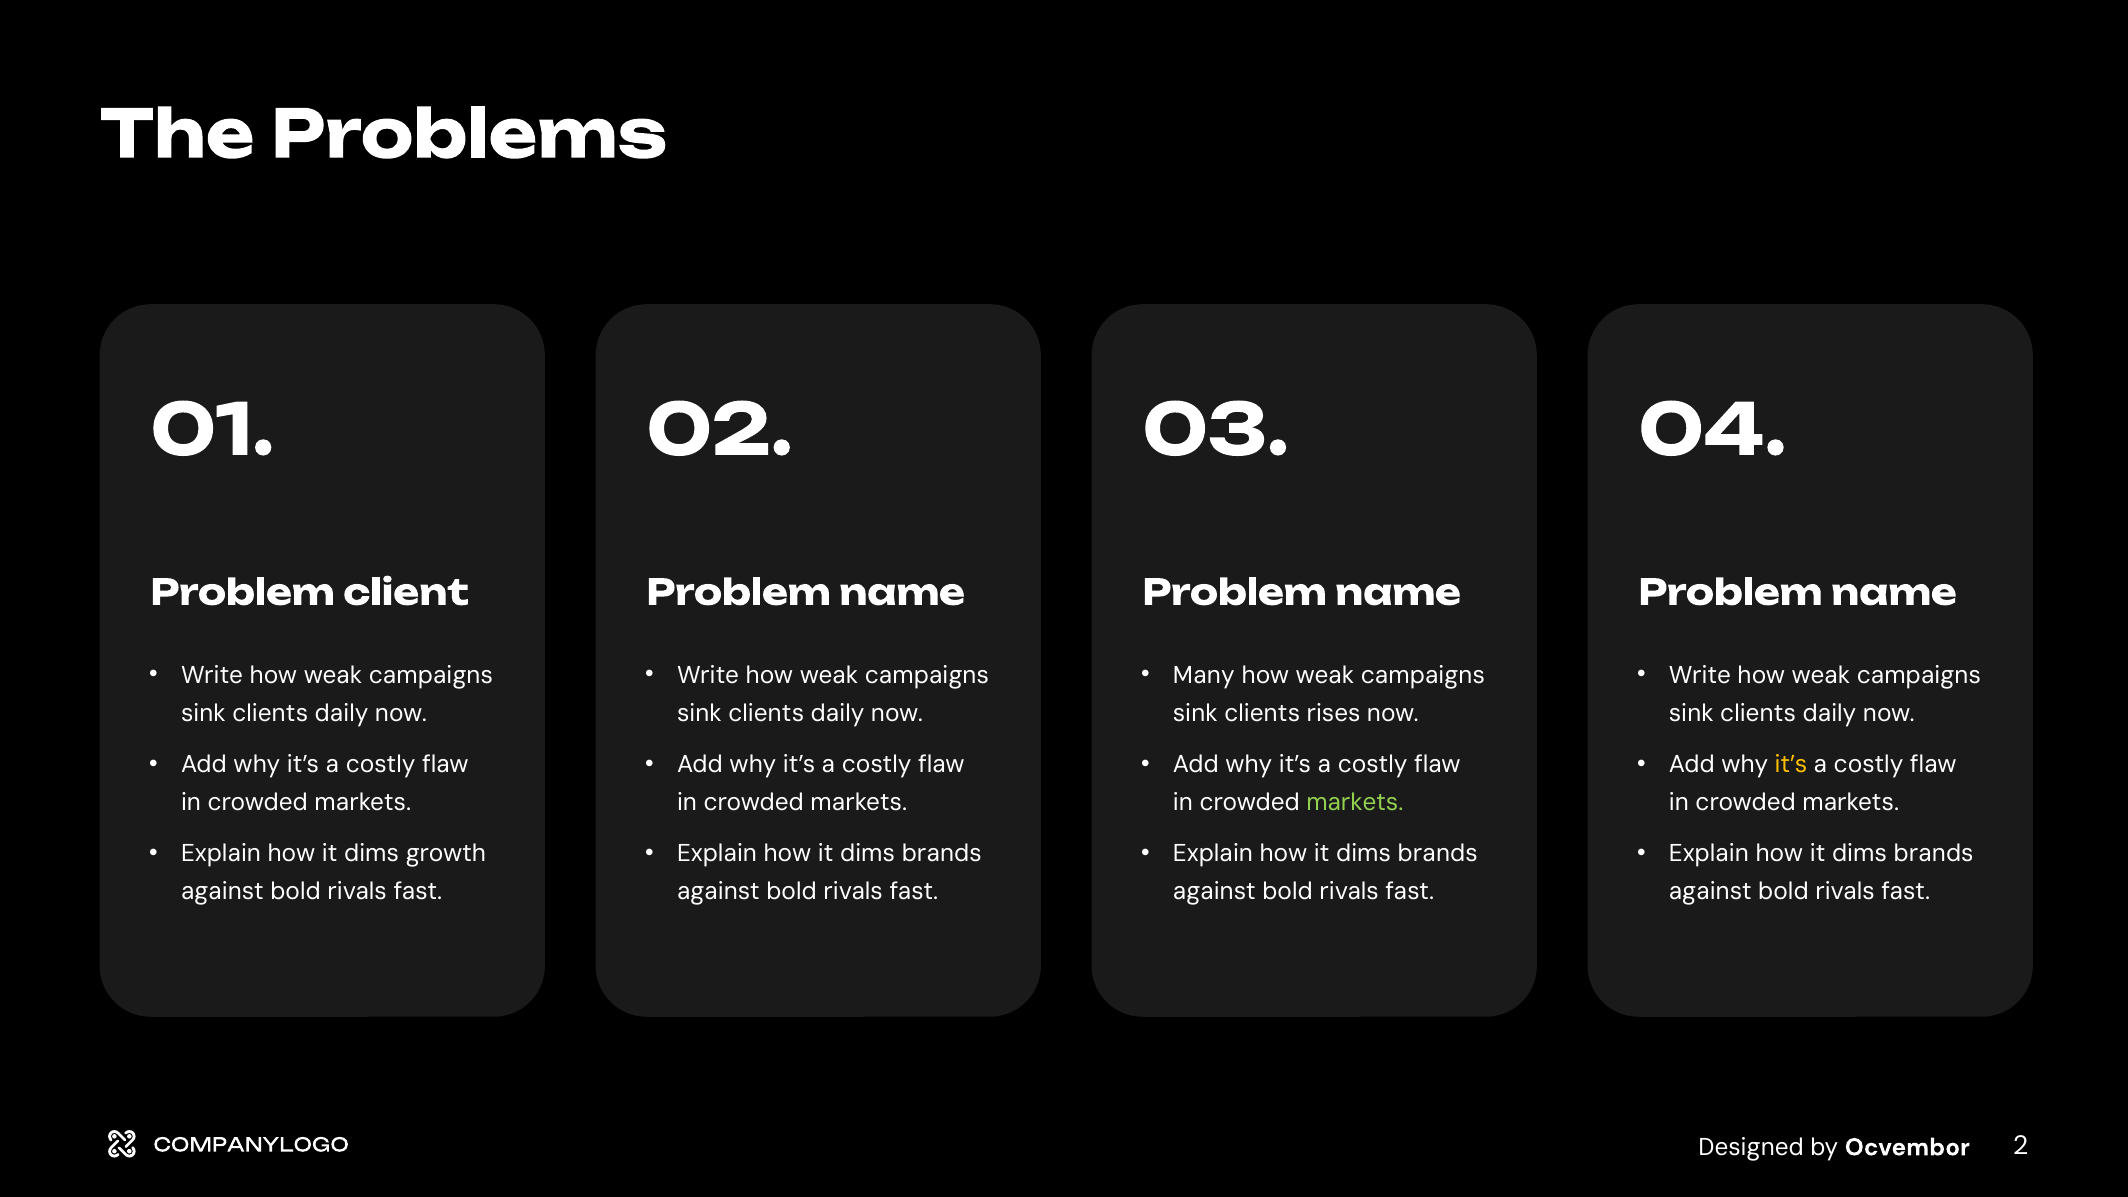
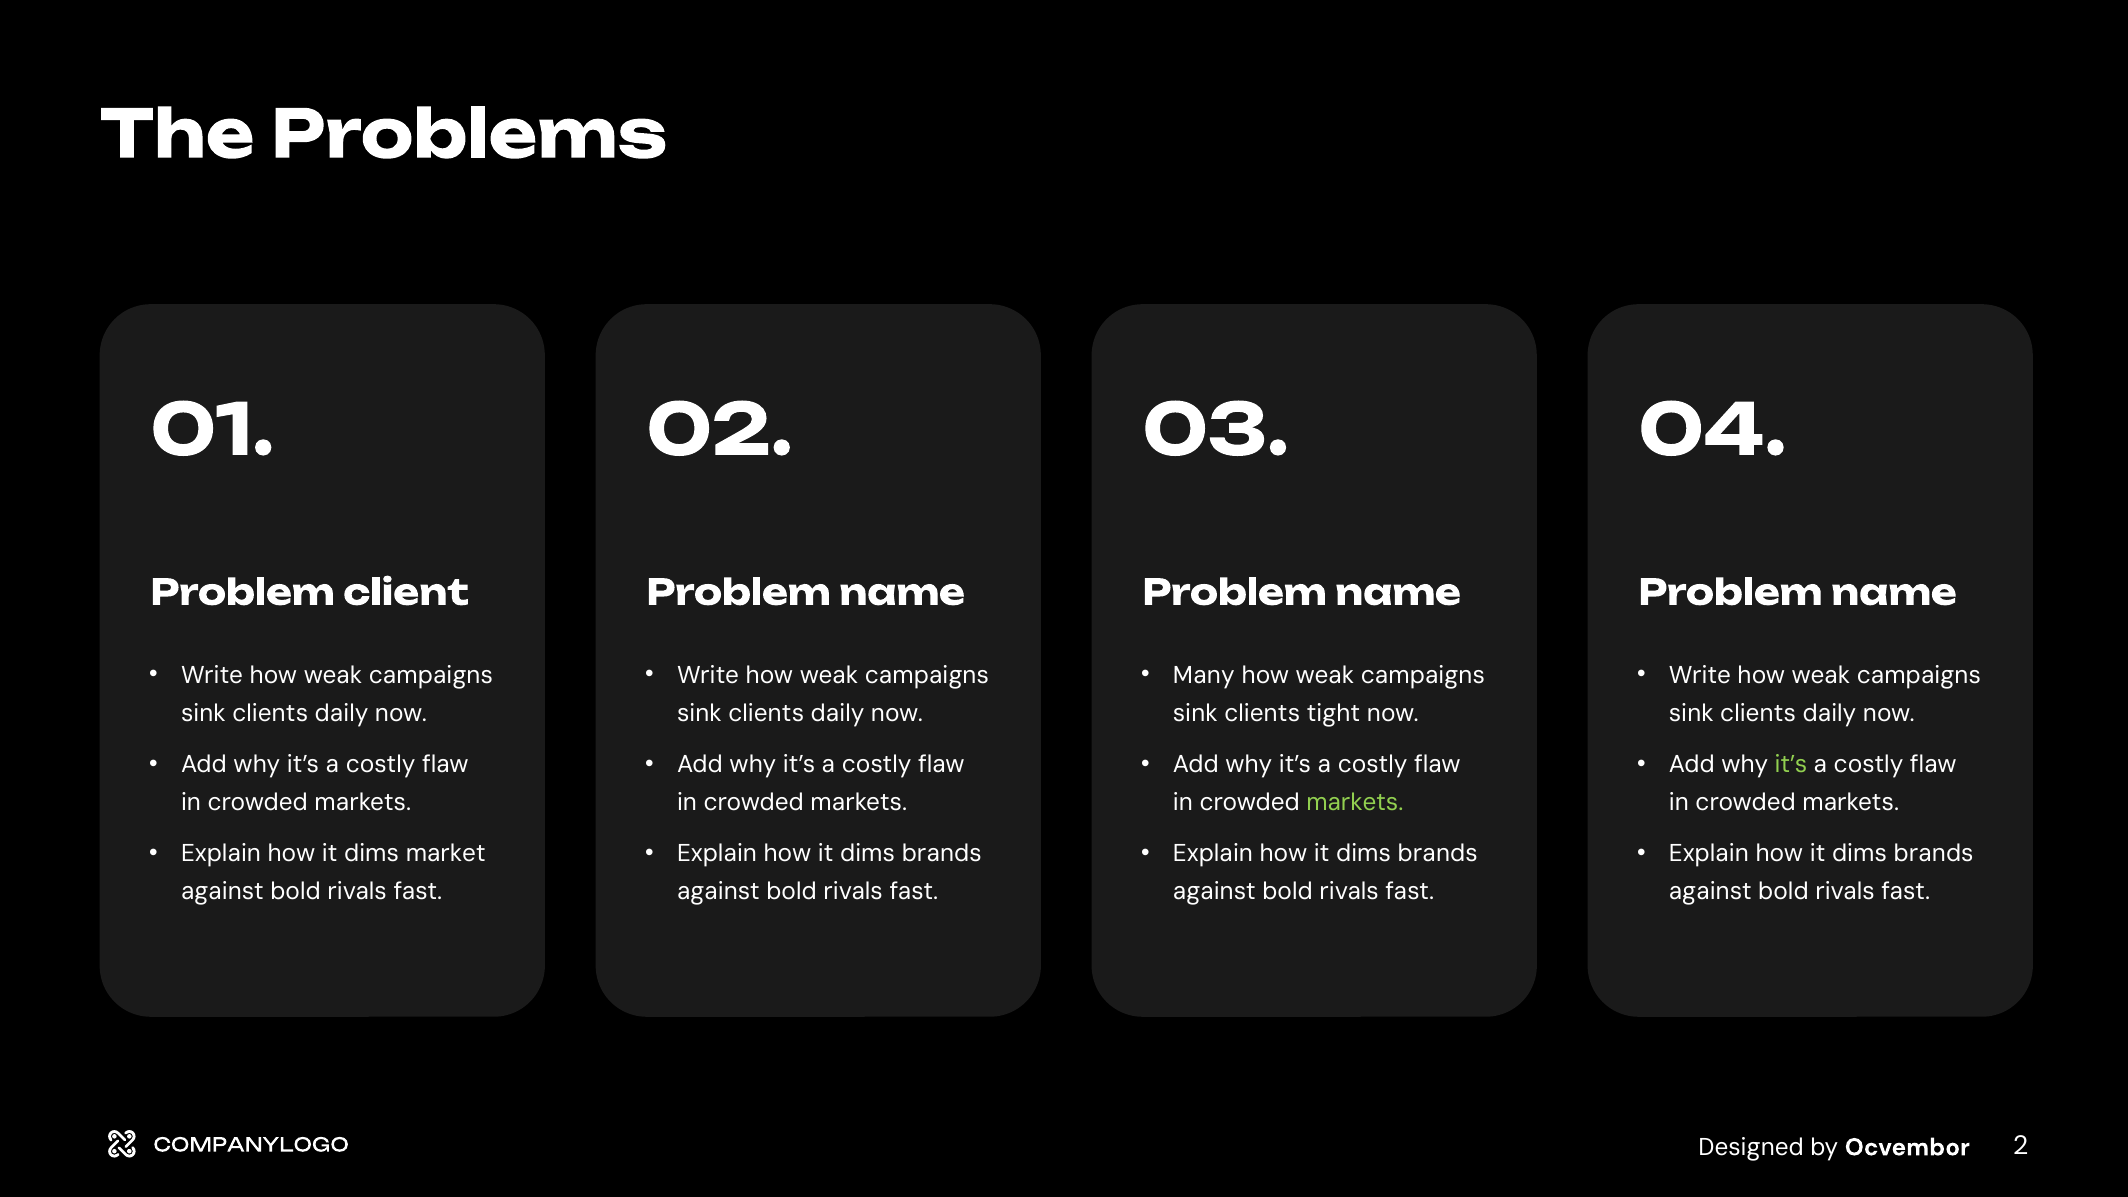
rises: rises -> tight
it’s at (1791, 764) colour: yellow -> light green
growth: growth -> market
